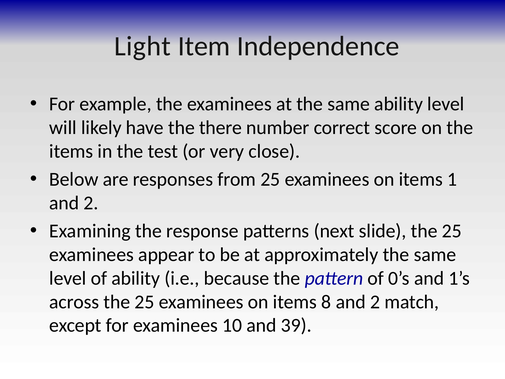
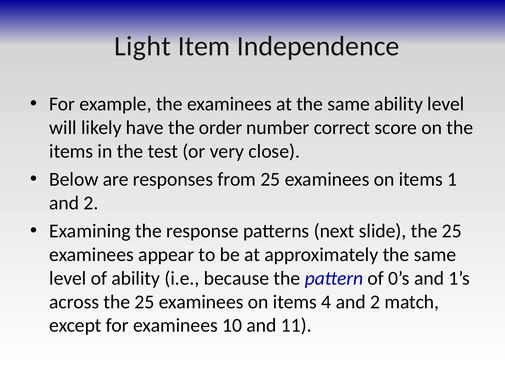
there: there -> order
8: 8 -> 4
39: 39 -> 11
